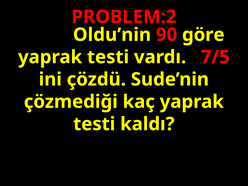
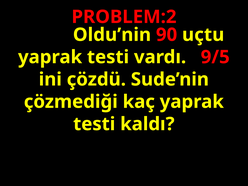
göre: göre -> uçtu
7/5: 7/5 -> 9/5
